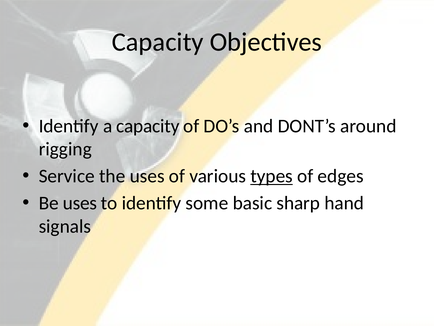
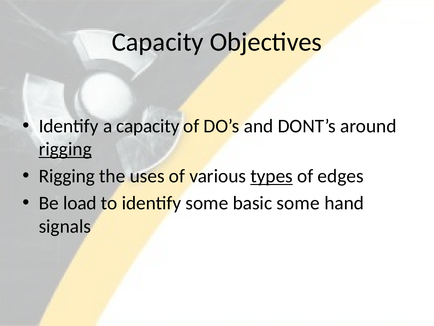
rigging at (65, 149) underline: none -> present
Service at (67, 176): Service -> Rigging
Be uses: uses -> load
basic sharp: sharp -> some
